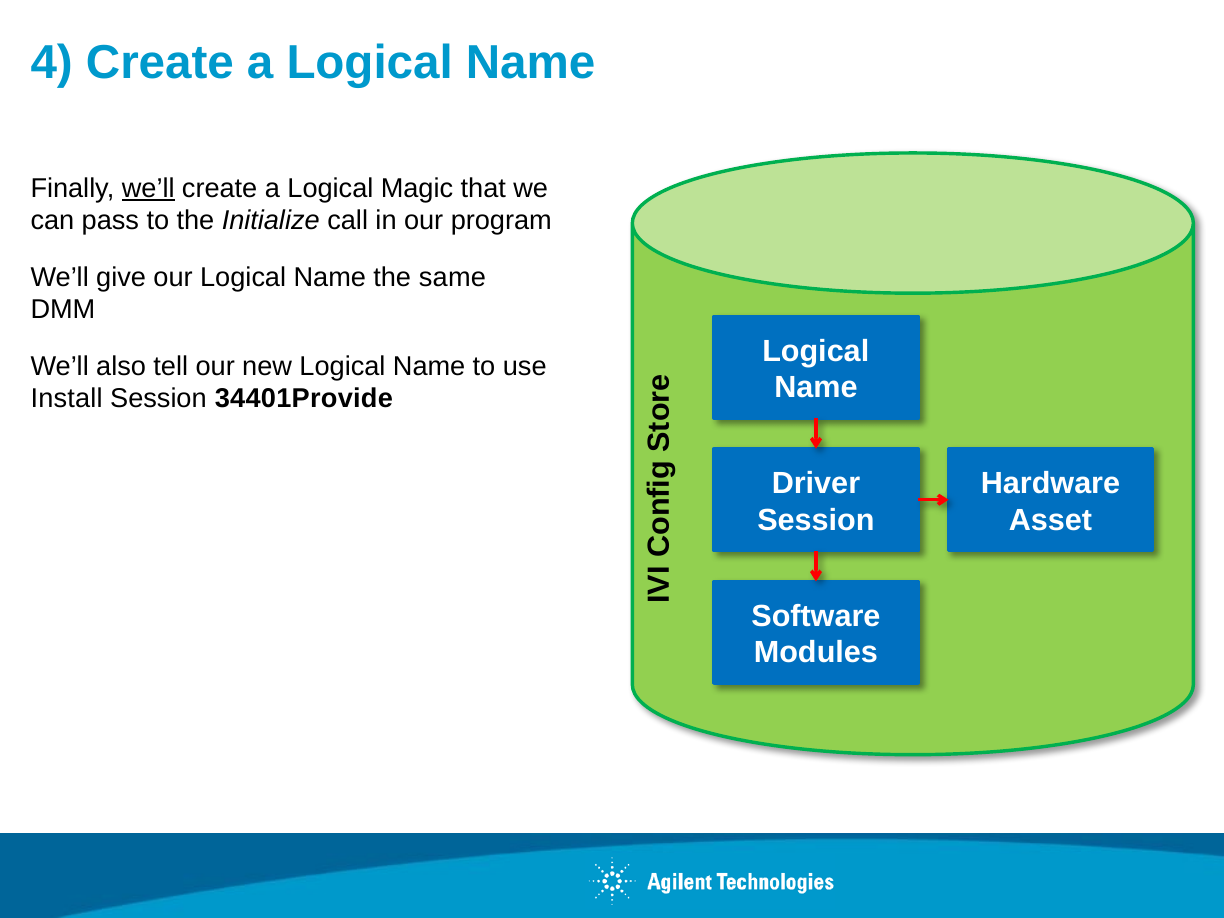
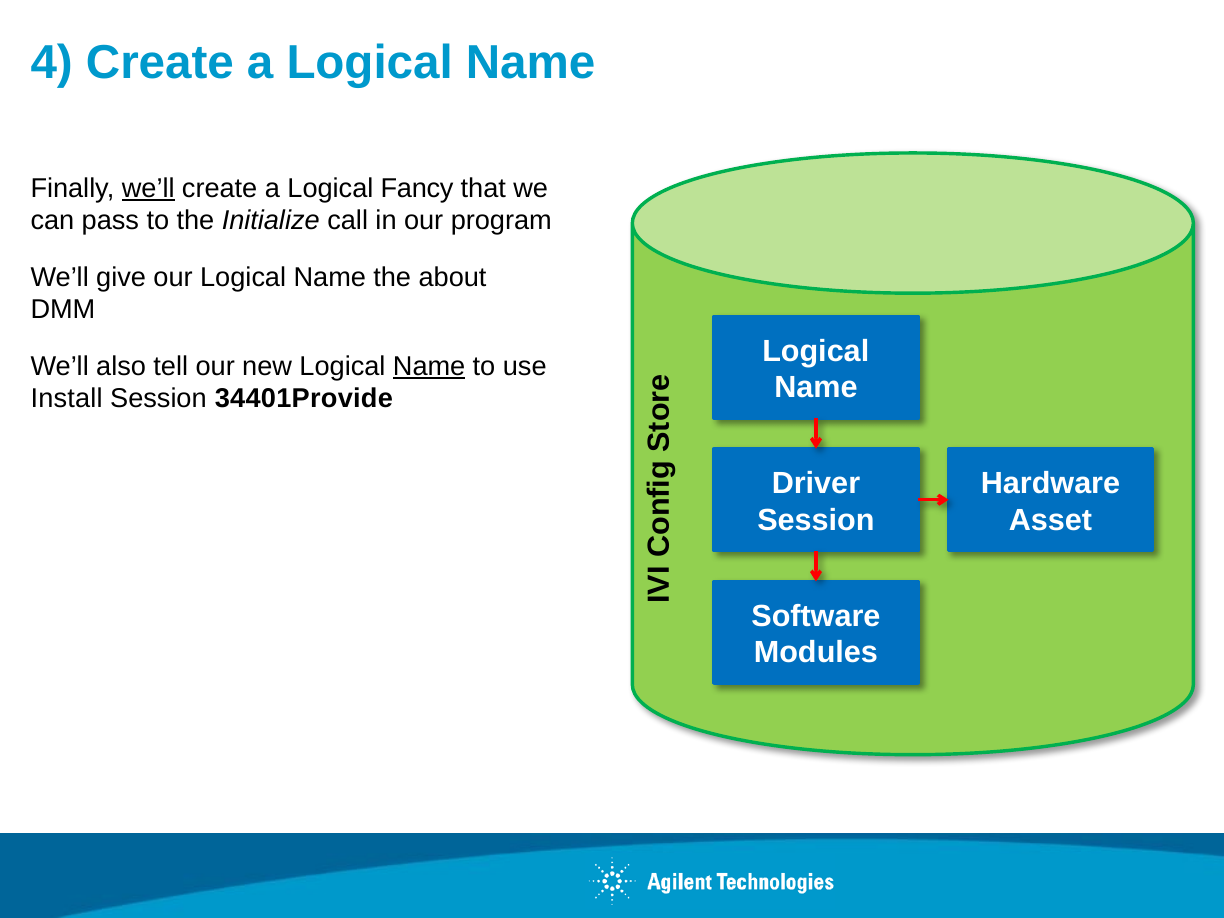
Magic: Magic -> Fancy
same: same -> about
Name at (429, 366) underline: none -> present
